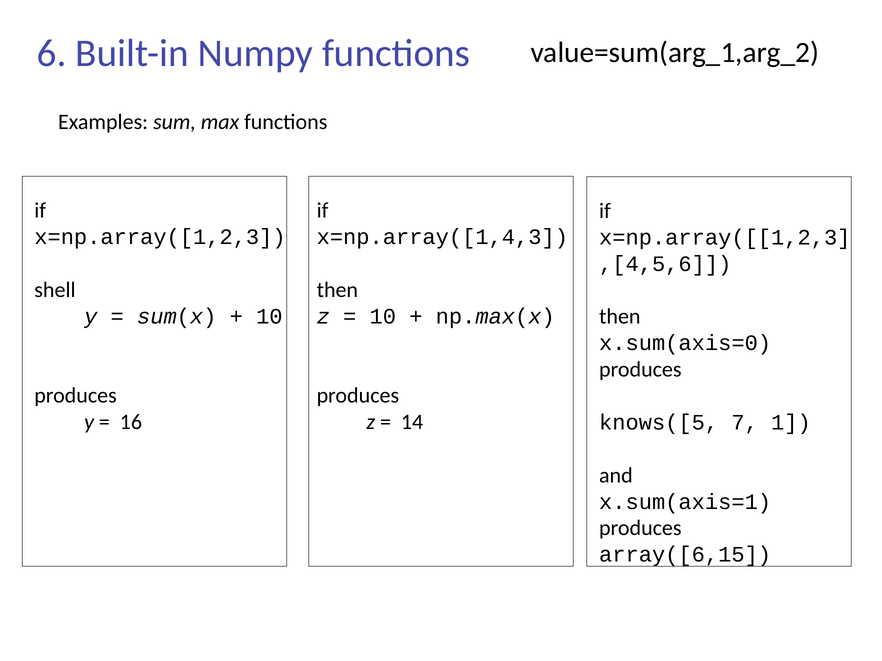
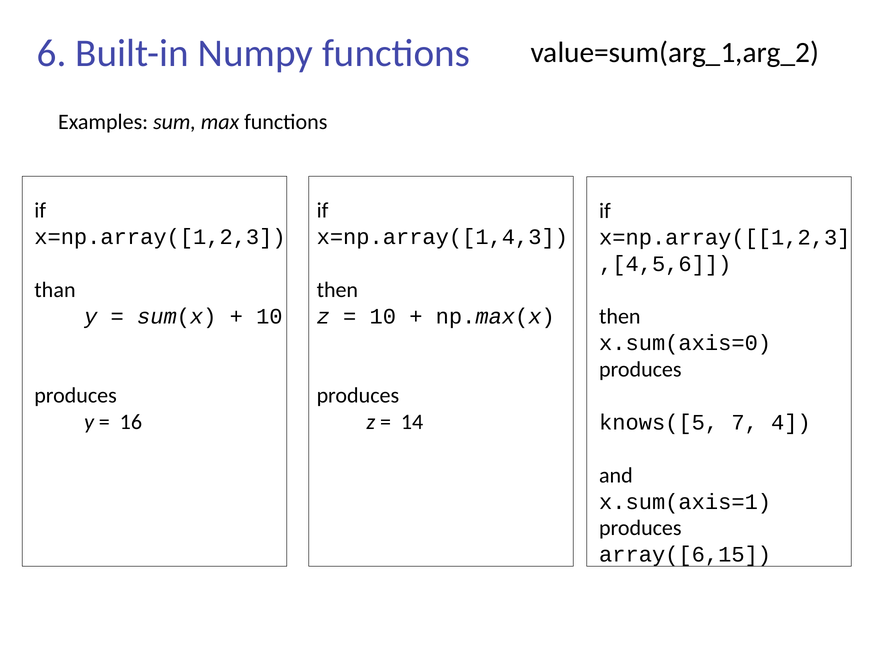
shell: shell -> than
1: 1 -> 4
